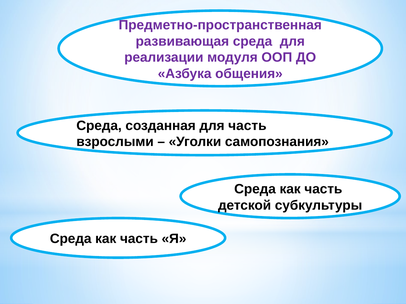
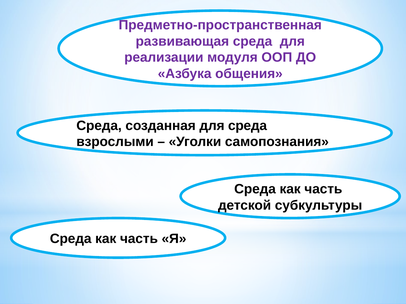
для часть: часть -> среда
